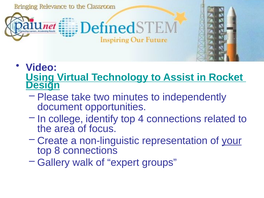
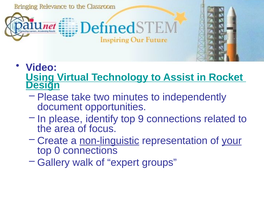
In college: college -> please
4: 4 -> 9
non-linguistic underline: none -> present
8: 8 -> 0
